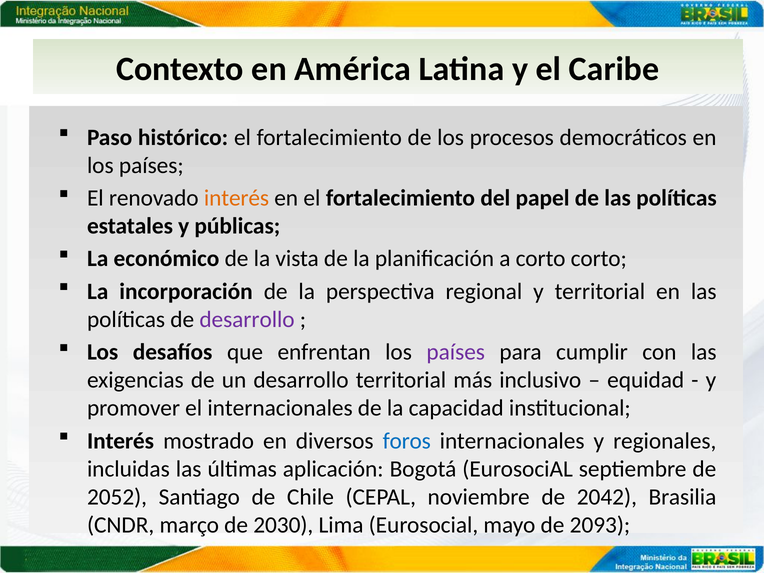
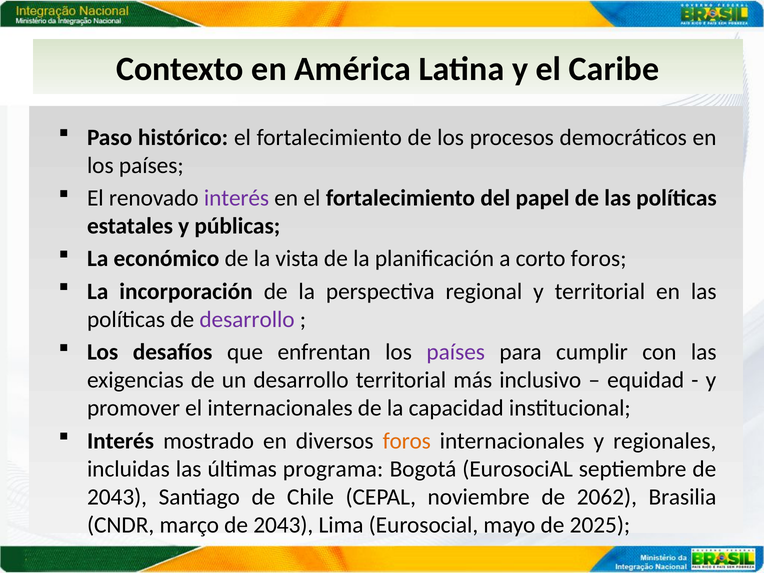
interés at (237, 198) colour: orange -> purple
corto corto: corto -> foros
foros at (407, 441) colour: blue -> orange
aplicación: aplicación -> programa
2052 at (117, 497): 2052 -> 2043
2042: 2042 -> 2062
março de 2030: 2030 -> 2043
2093: 2093 -> 2025
